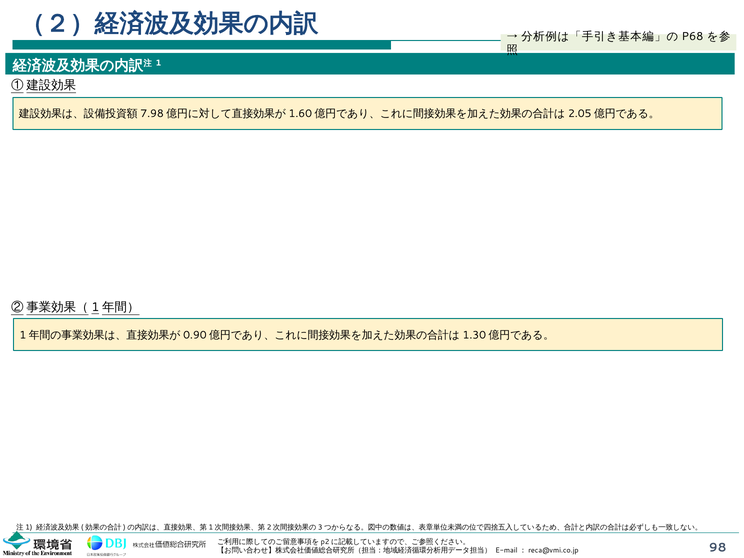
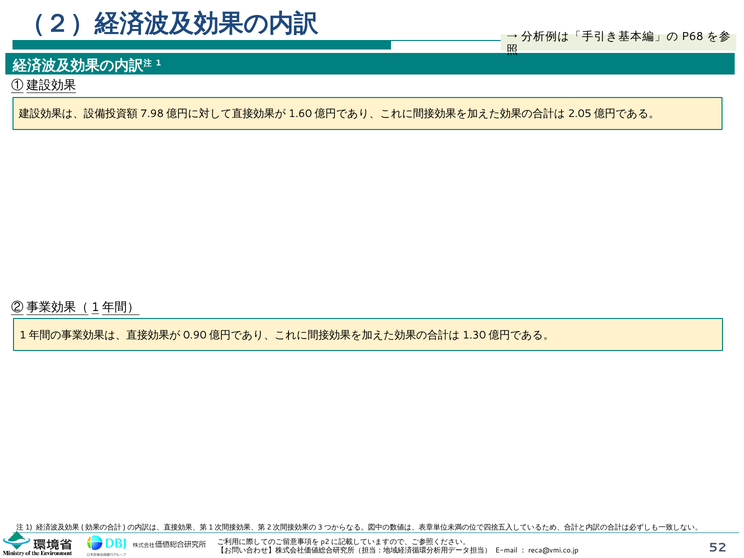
98: 98 -> 52
